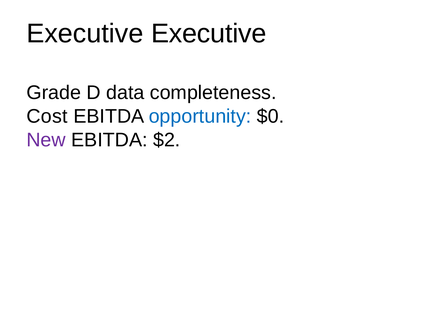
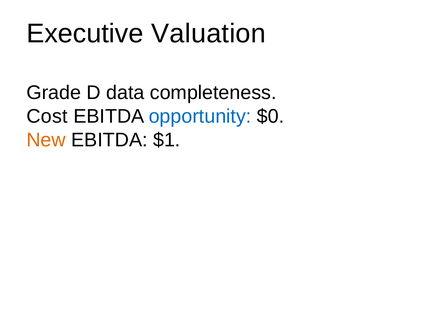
Executive Executive: Executive -> Valuation
New colour: purple -> orange
$2: $2 -> $1
